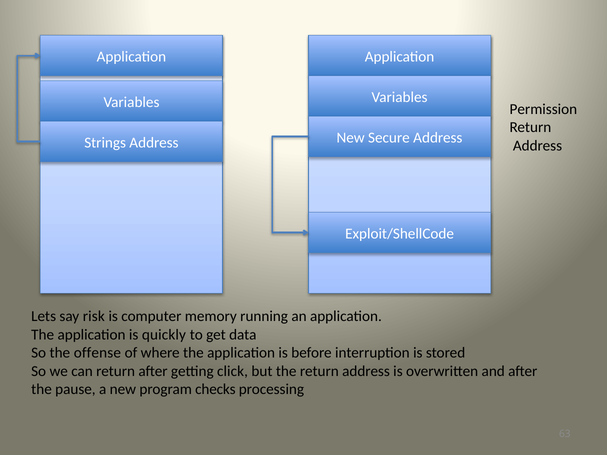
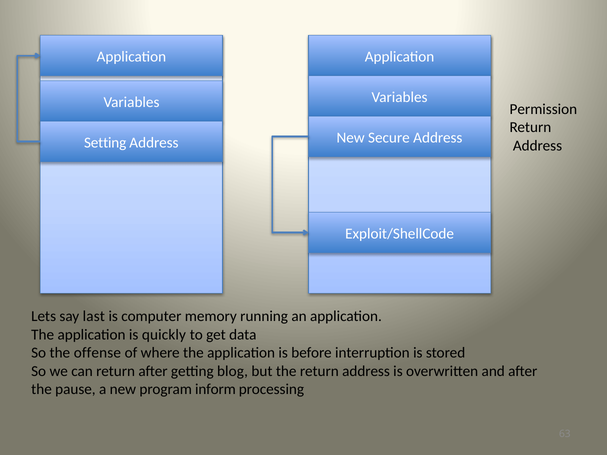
Strings: Strings -> Setting
risk: risk -> last
click: click -> blog
checks: checks -> inform
